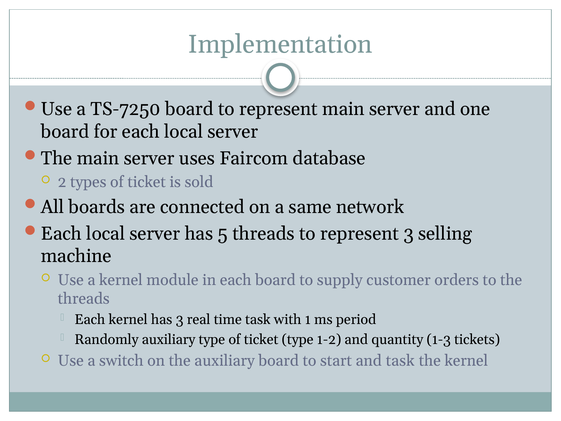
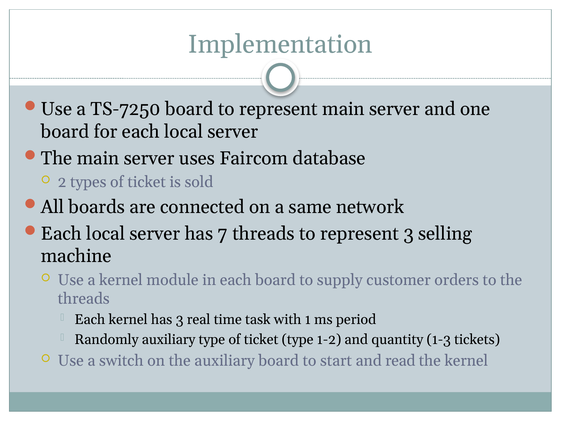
5: 5 -> 7
and task: task -> read
